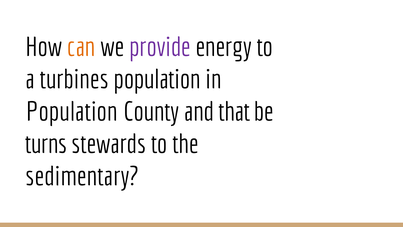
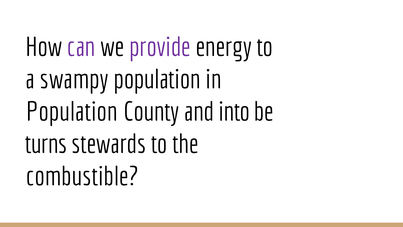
can colour: orange -> purple
turbines: turbines -> swampy
that: that -> into
sedimentary: sedimentary -> combustible
